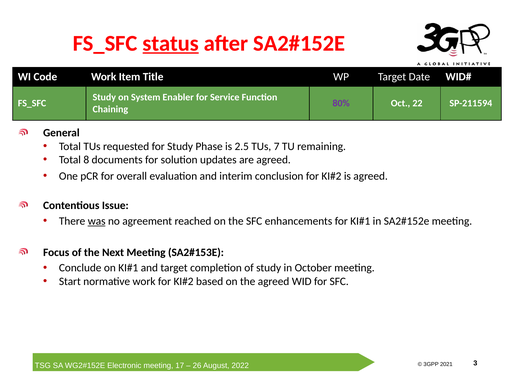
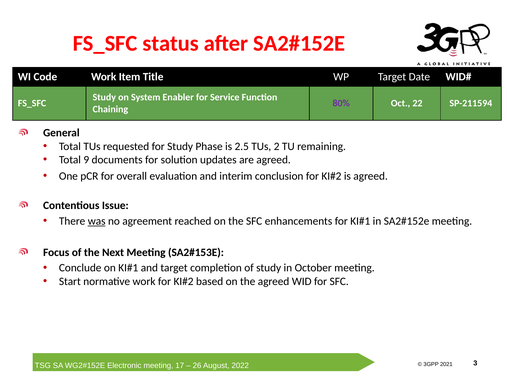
status underline: present -> none
7: 7 -> 2
8: 8 -> 9
